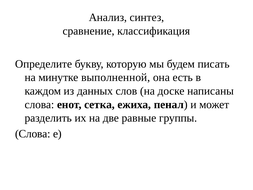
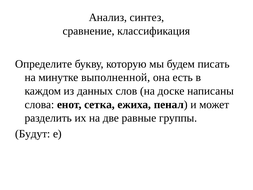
Слова at (33, 134): Слова -> Будут
